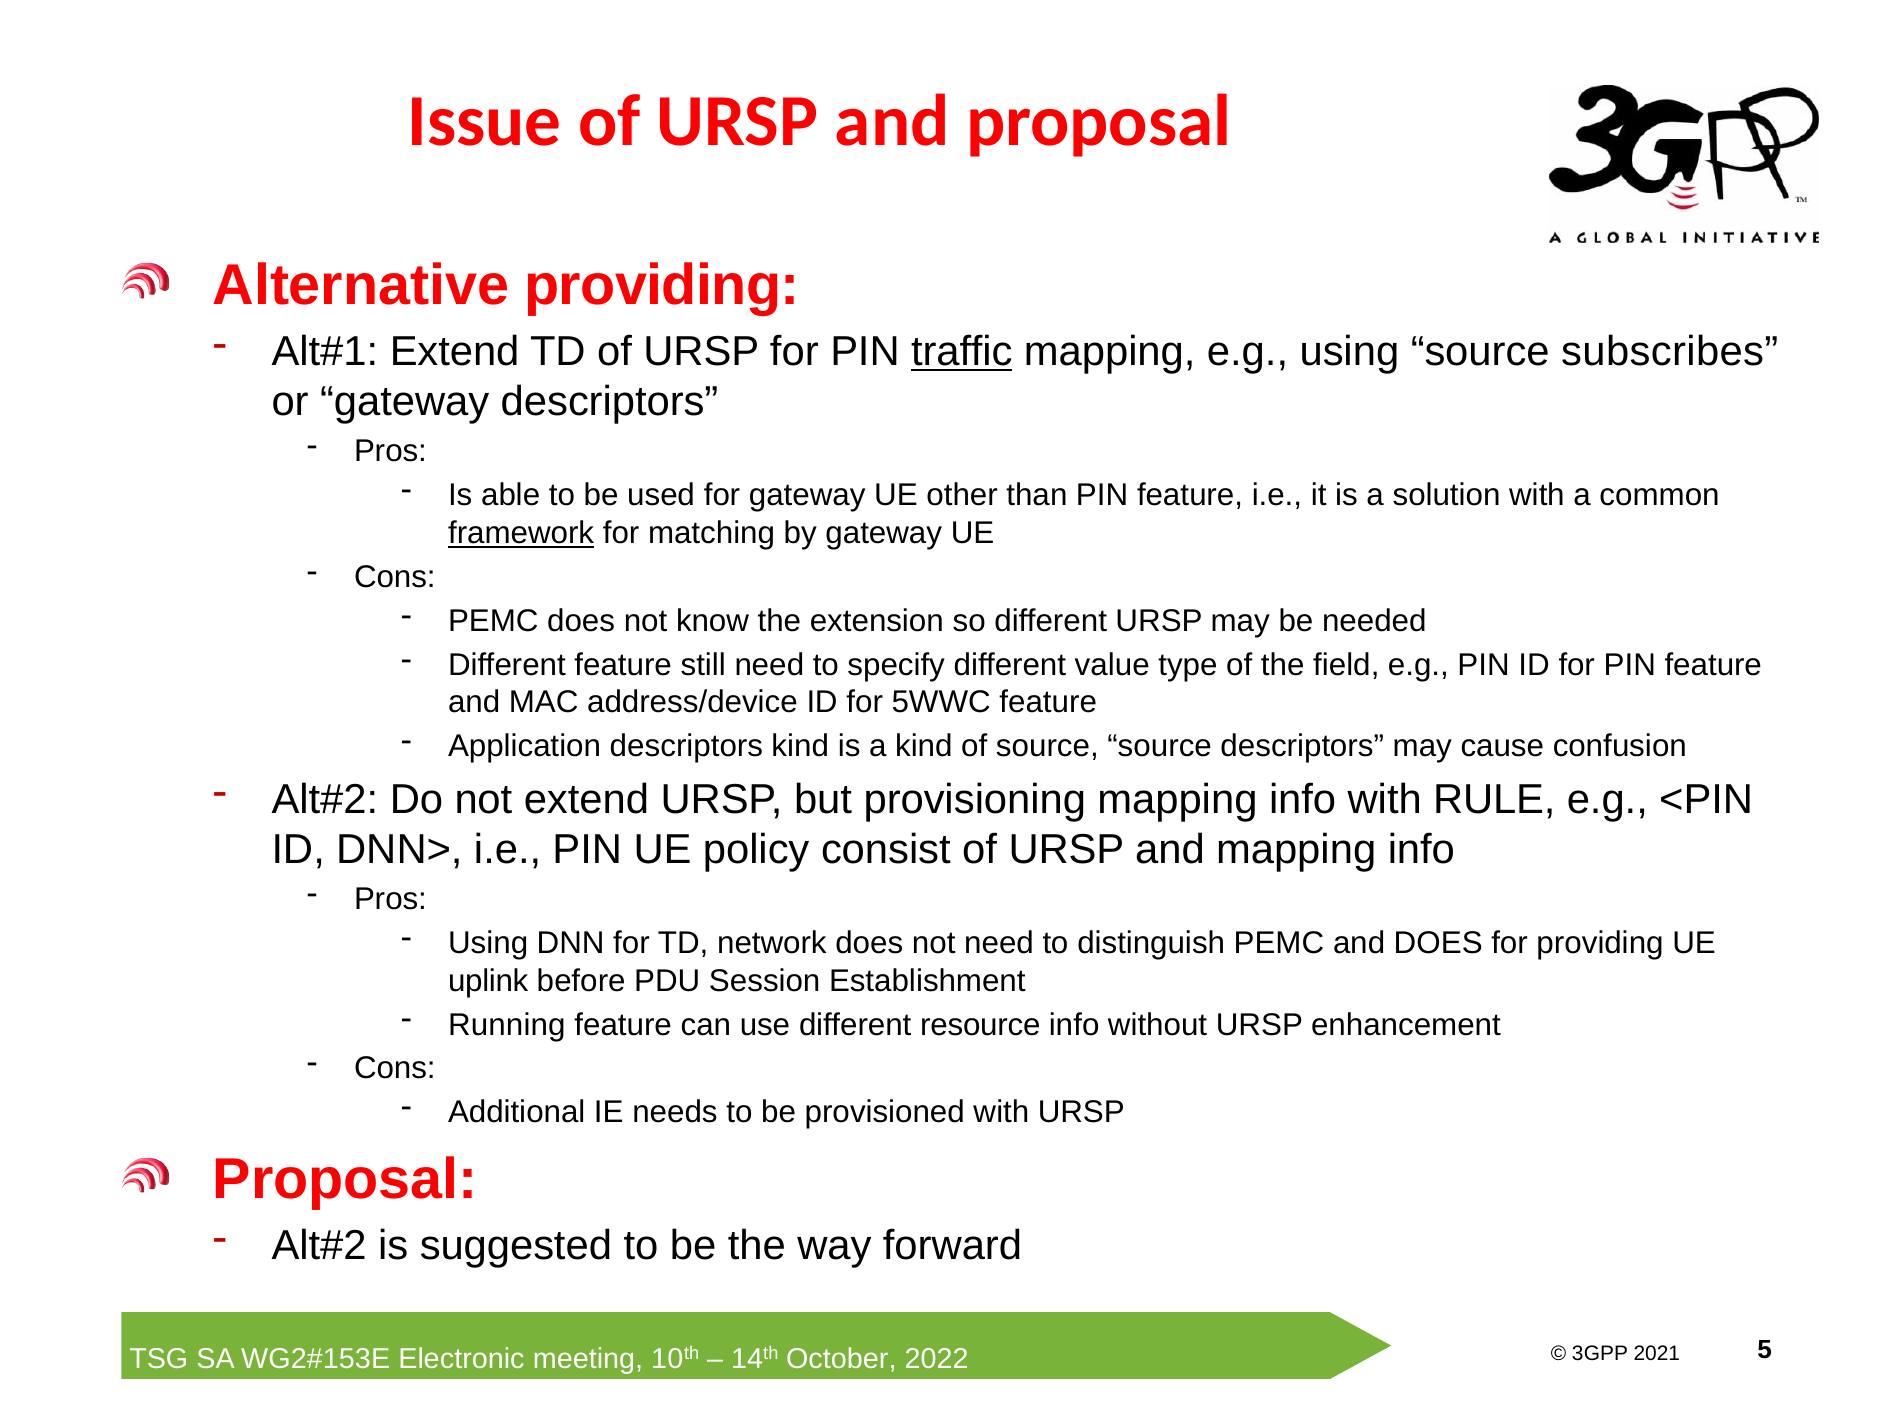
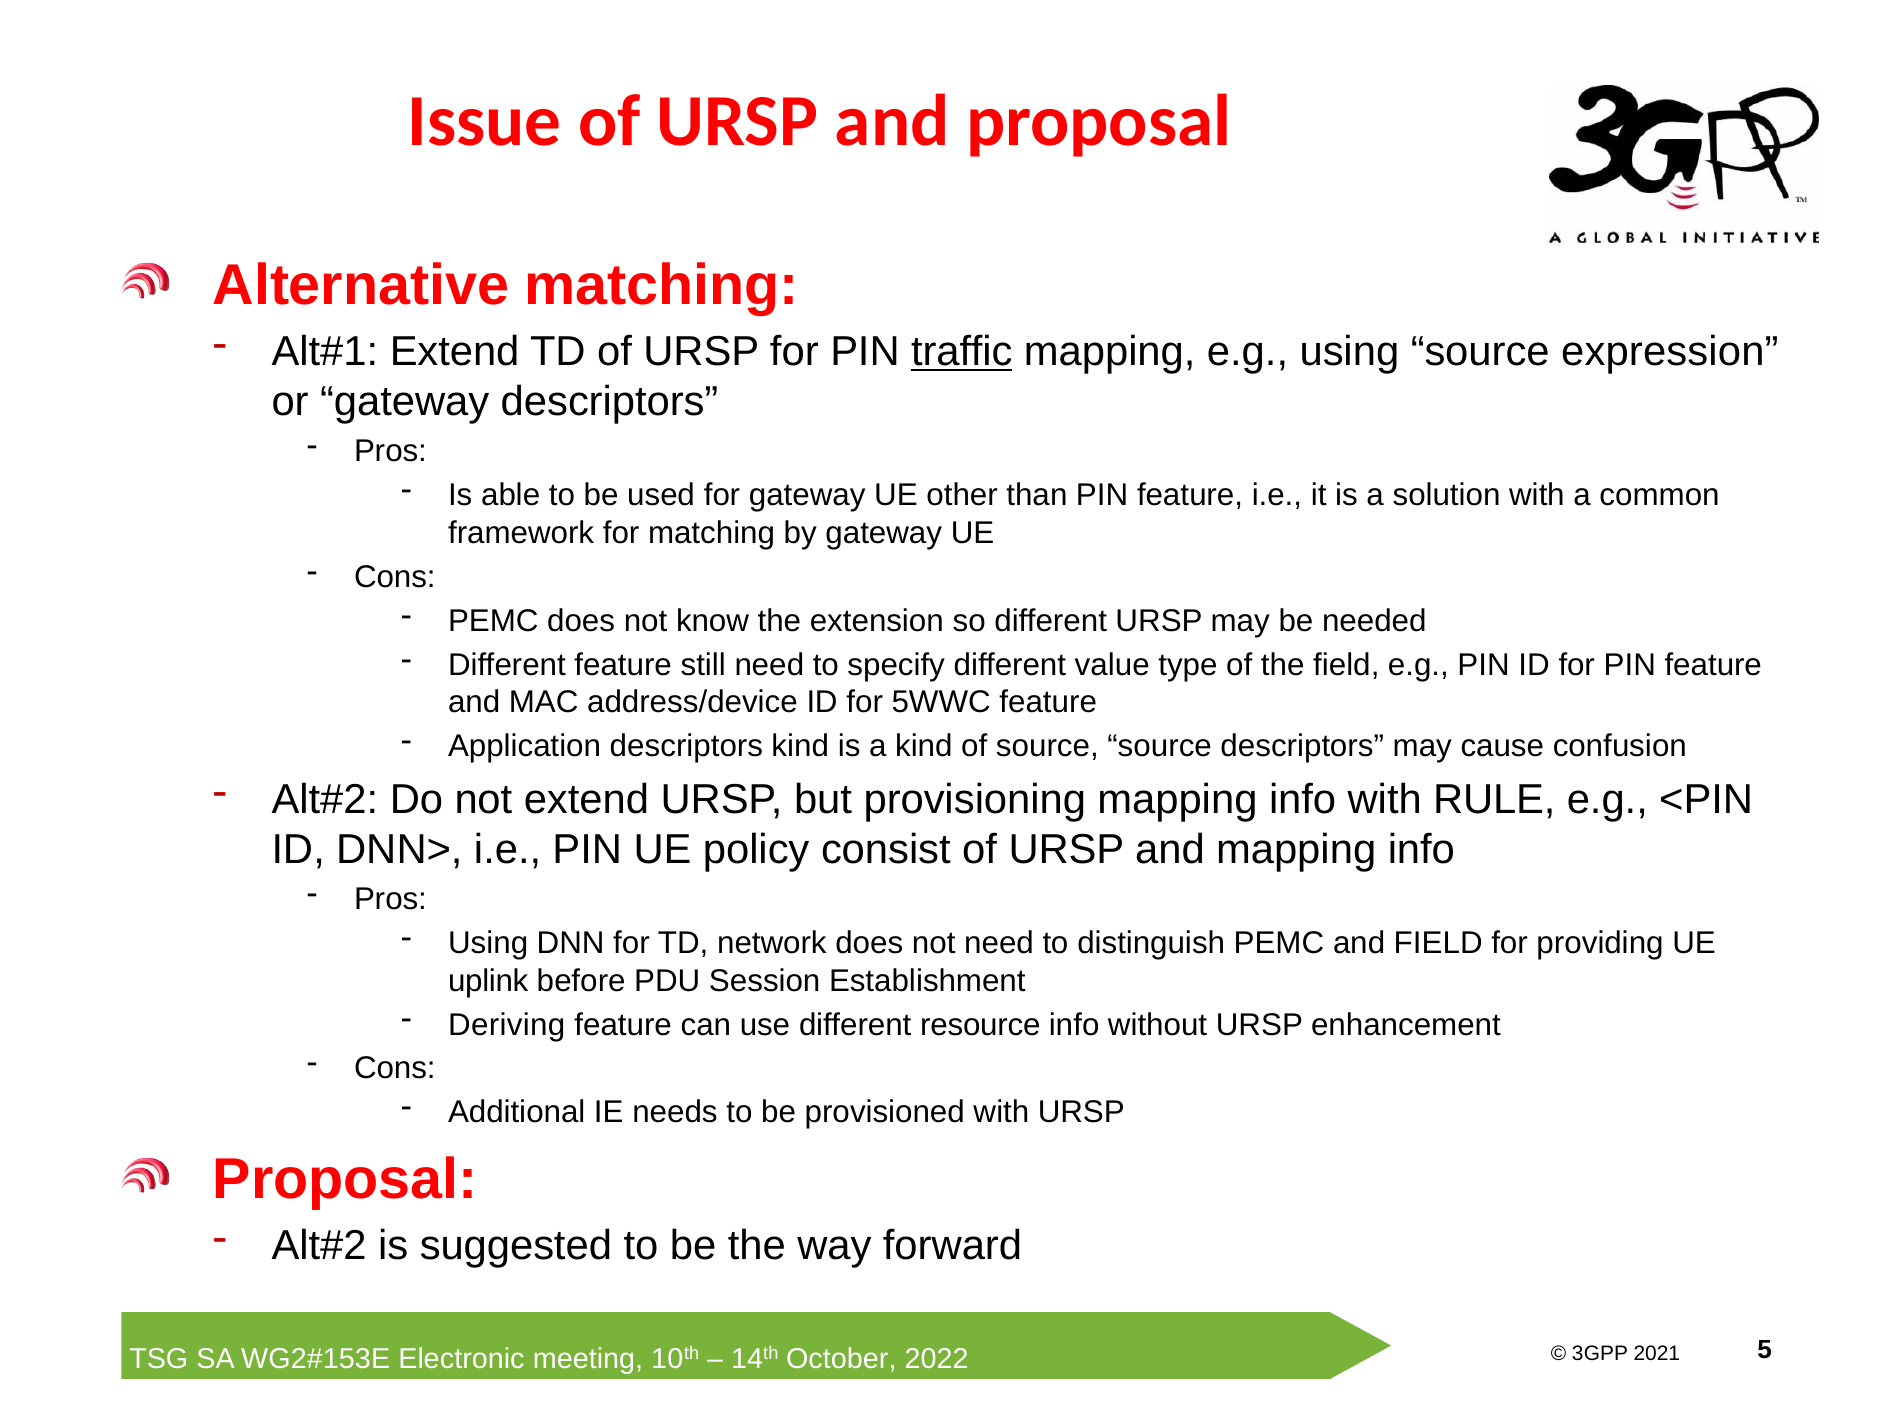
Alternative providing: providing -> matching
subscribes: subscribes -> expression
framework underline: present -> none
and DOES: DOES -> FIELD
Running: Running -> Deriving
